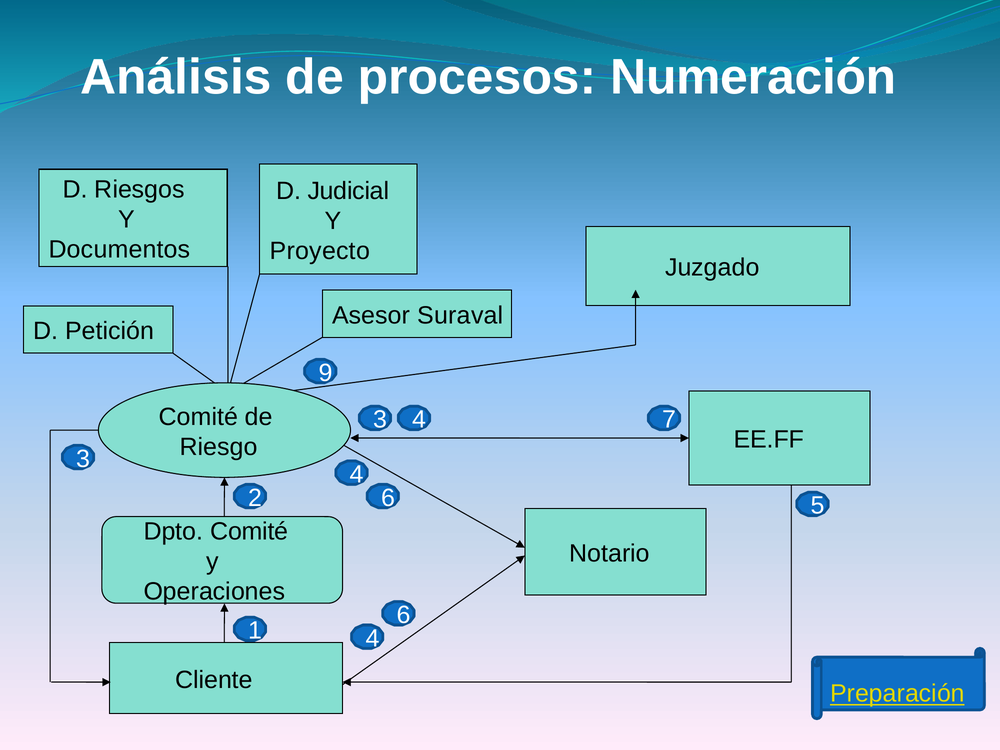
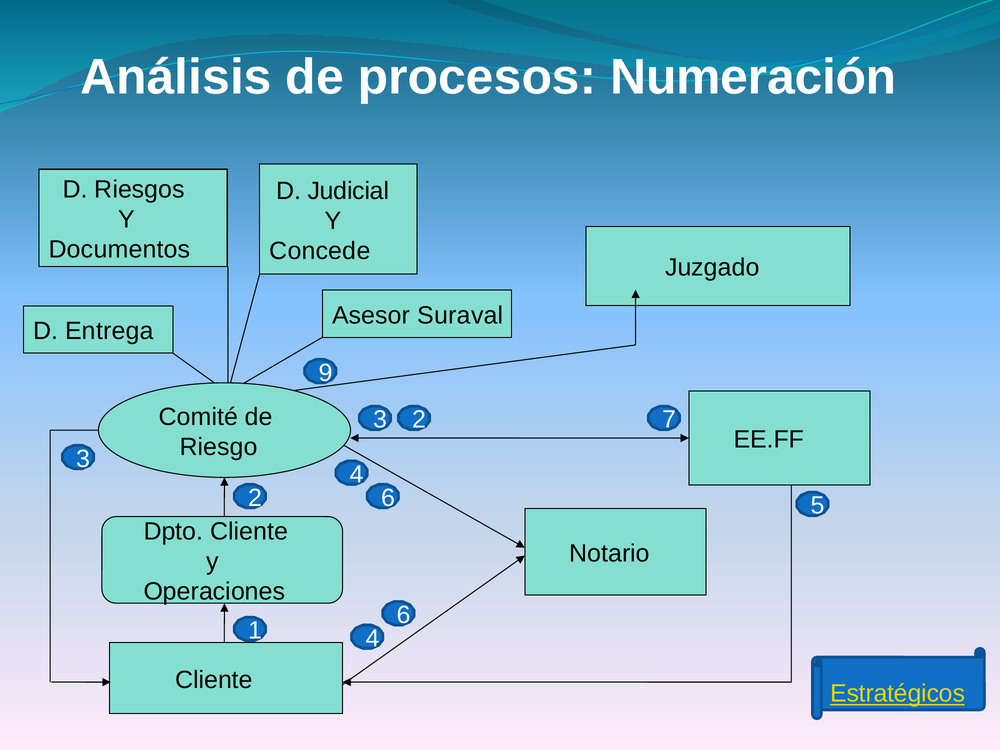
Proyecto: Proyecto -> Concede
Petición: Petición -> Entrega
3 4: 4 -> 2
Dpto Comité: Comité -> Cliente
Preparación: Preparación -> Estratégicos
